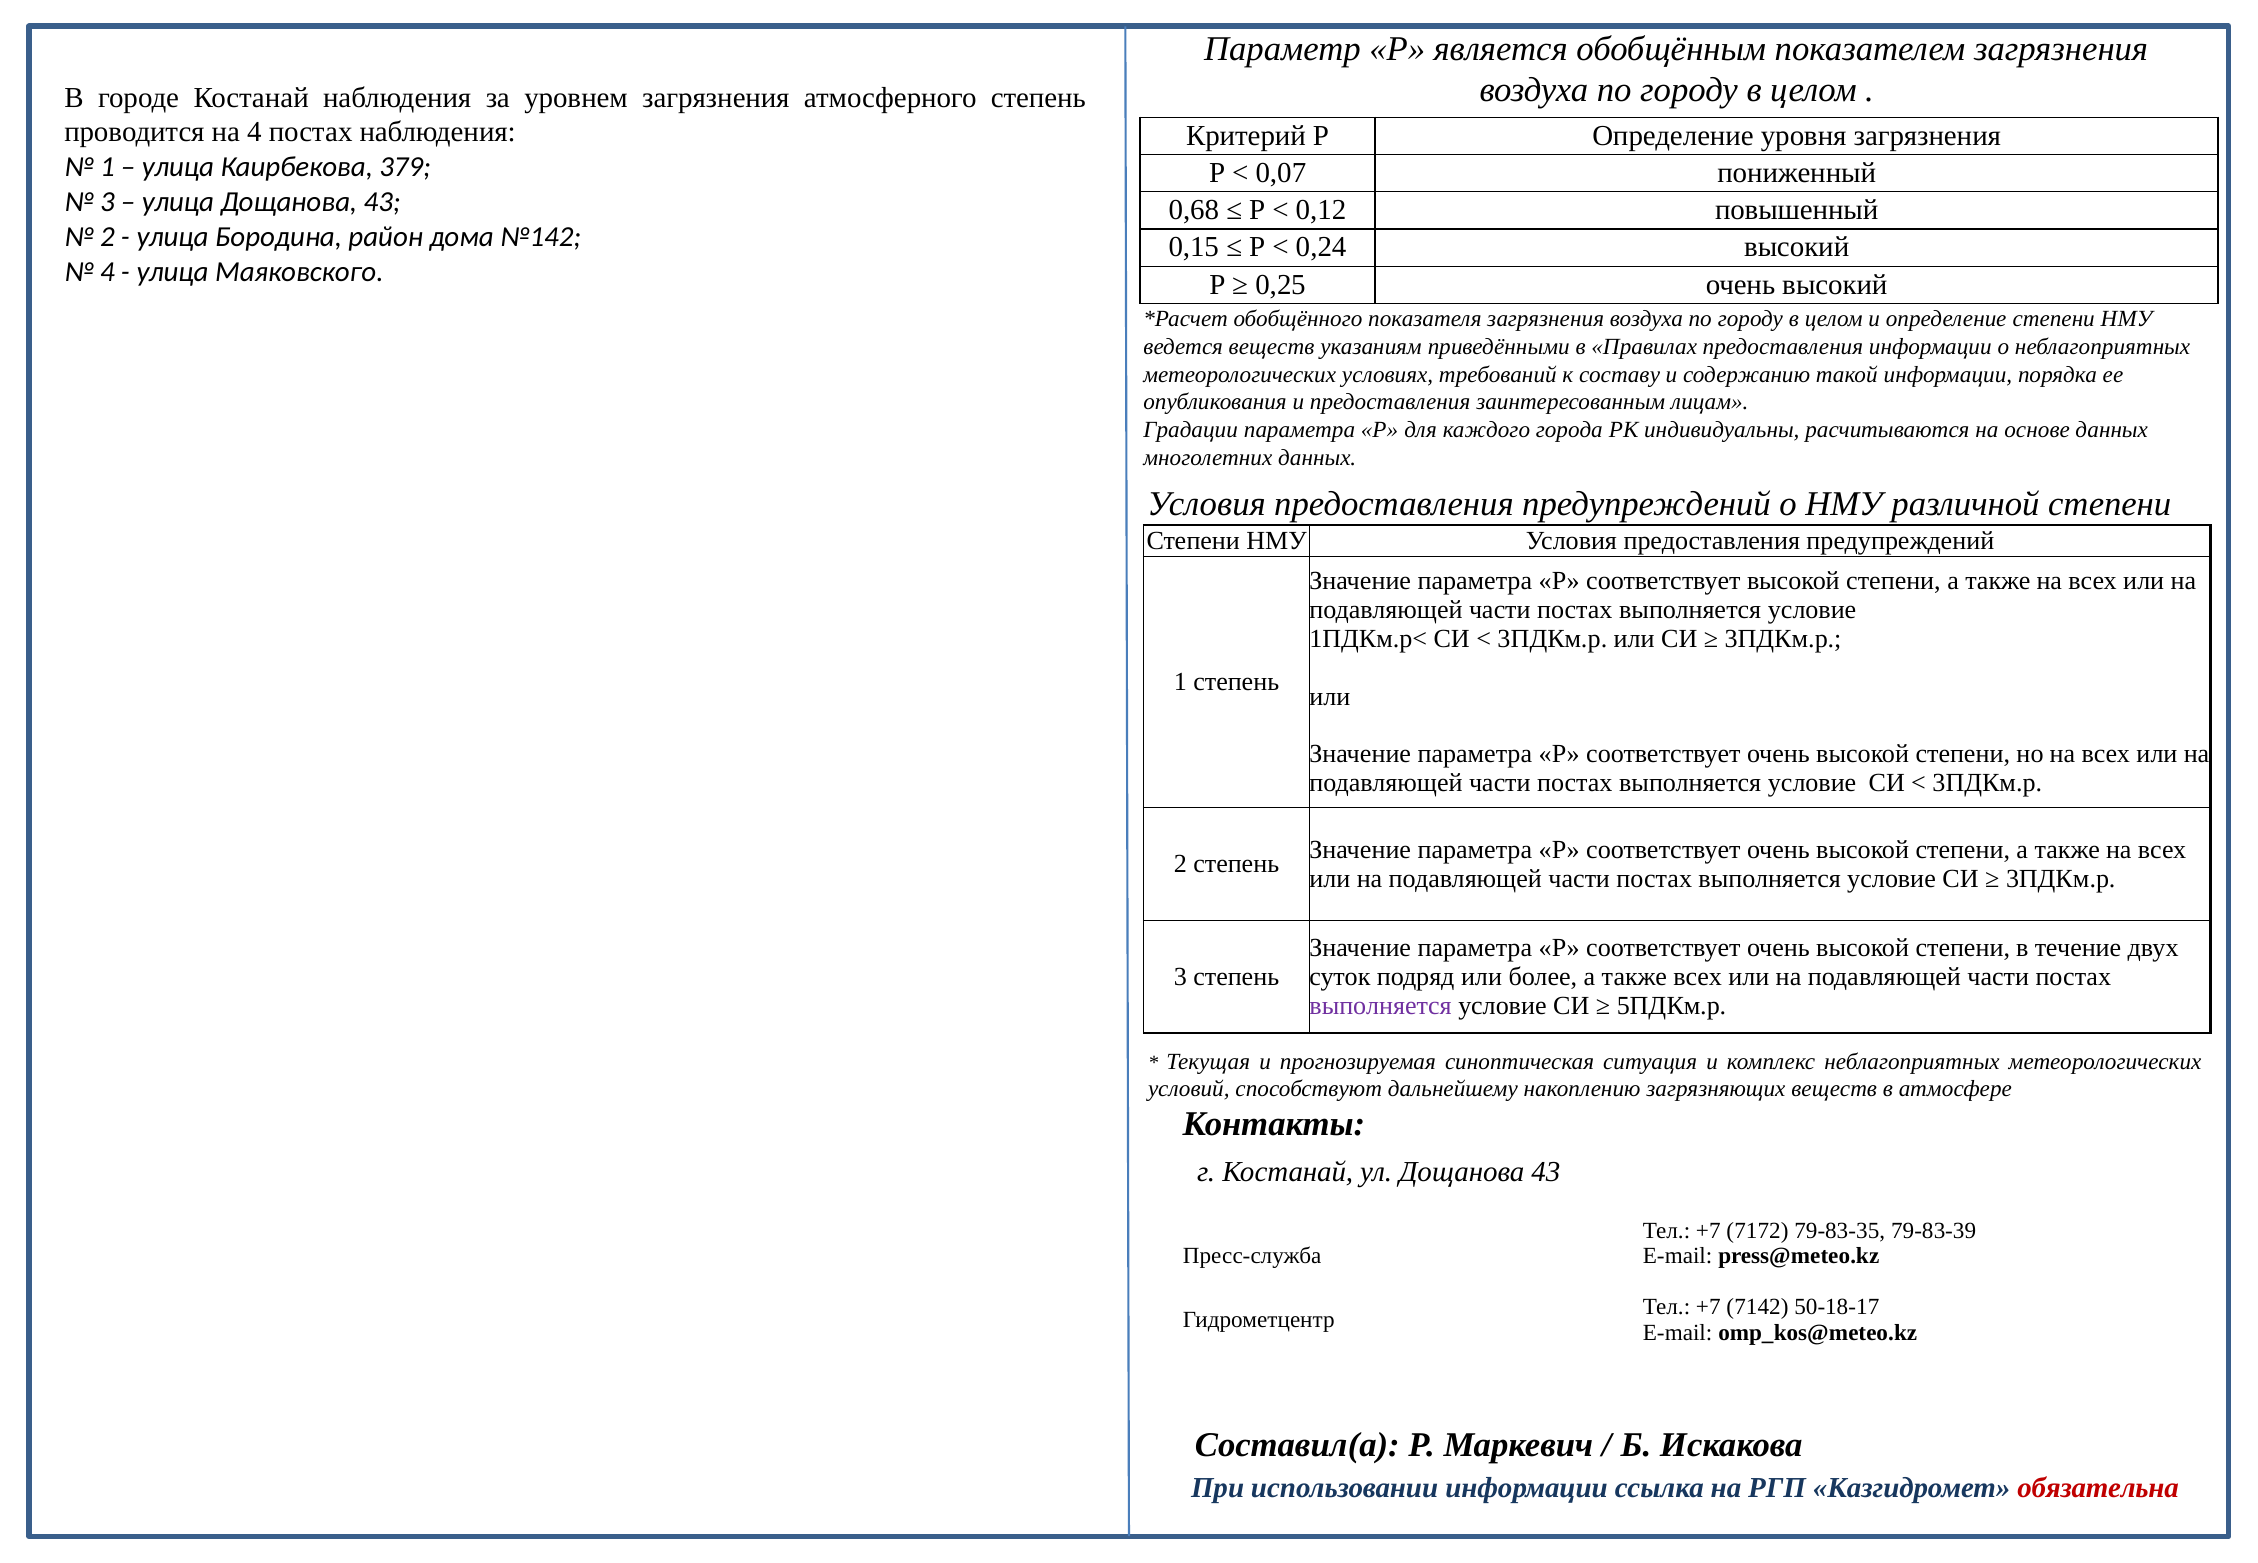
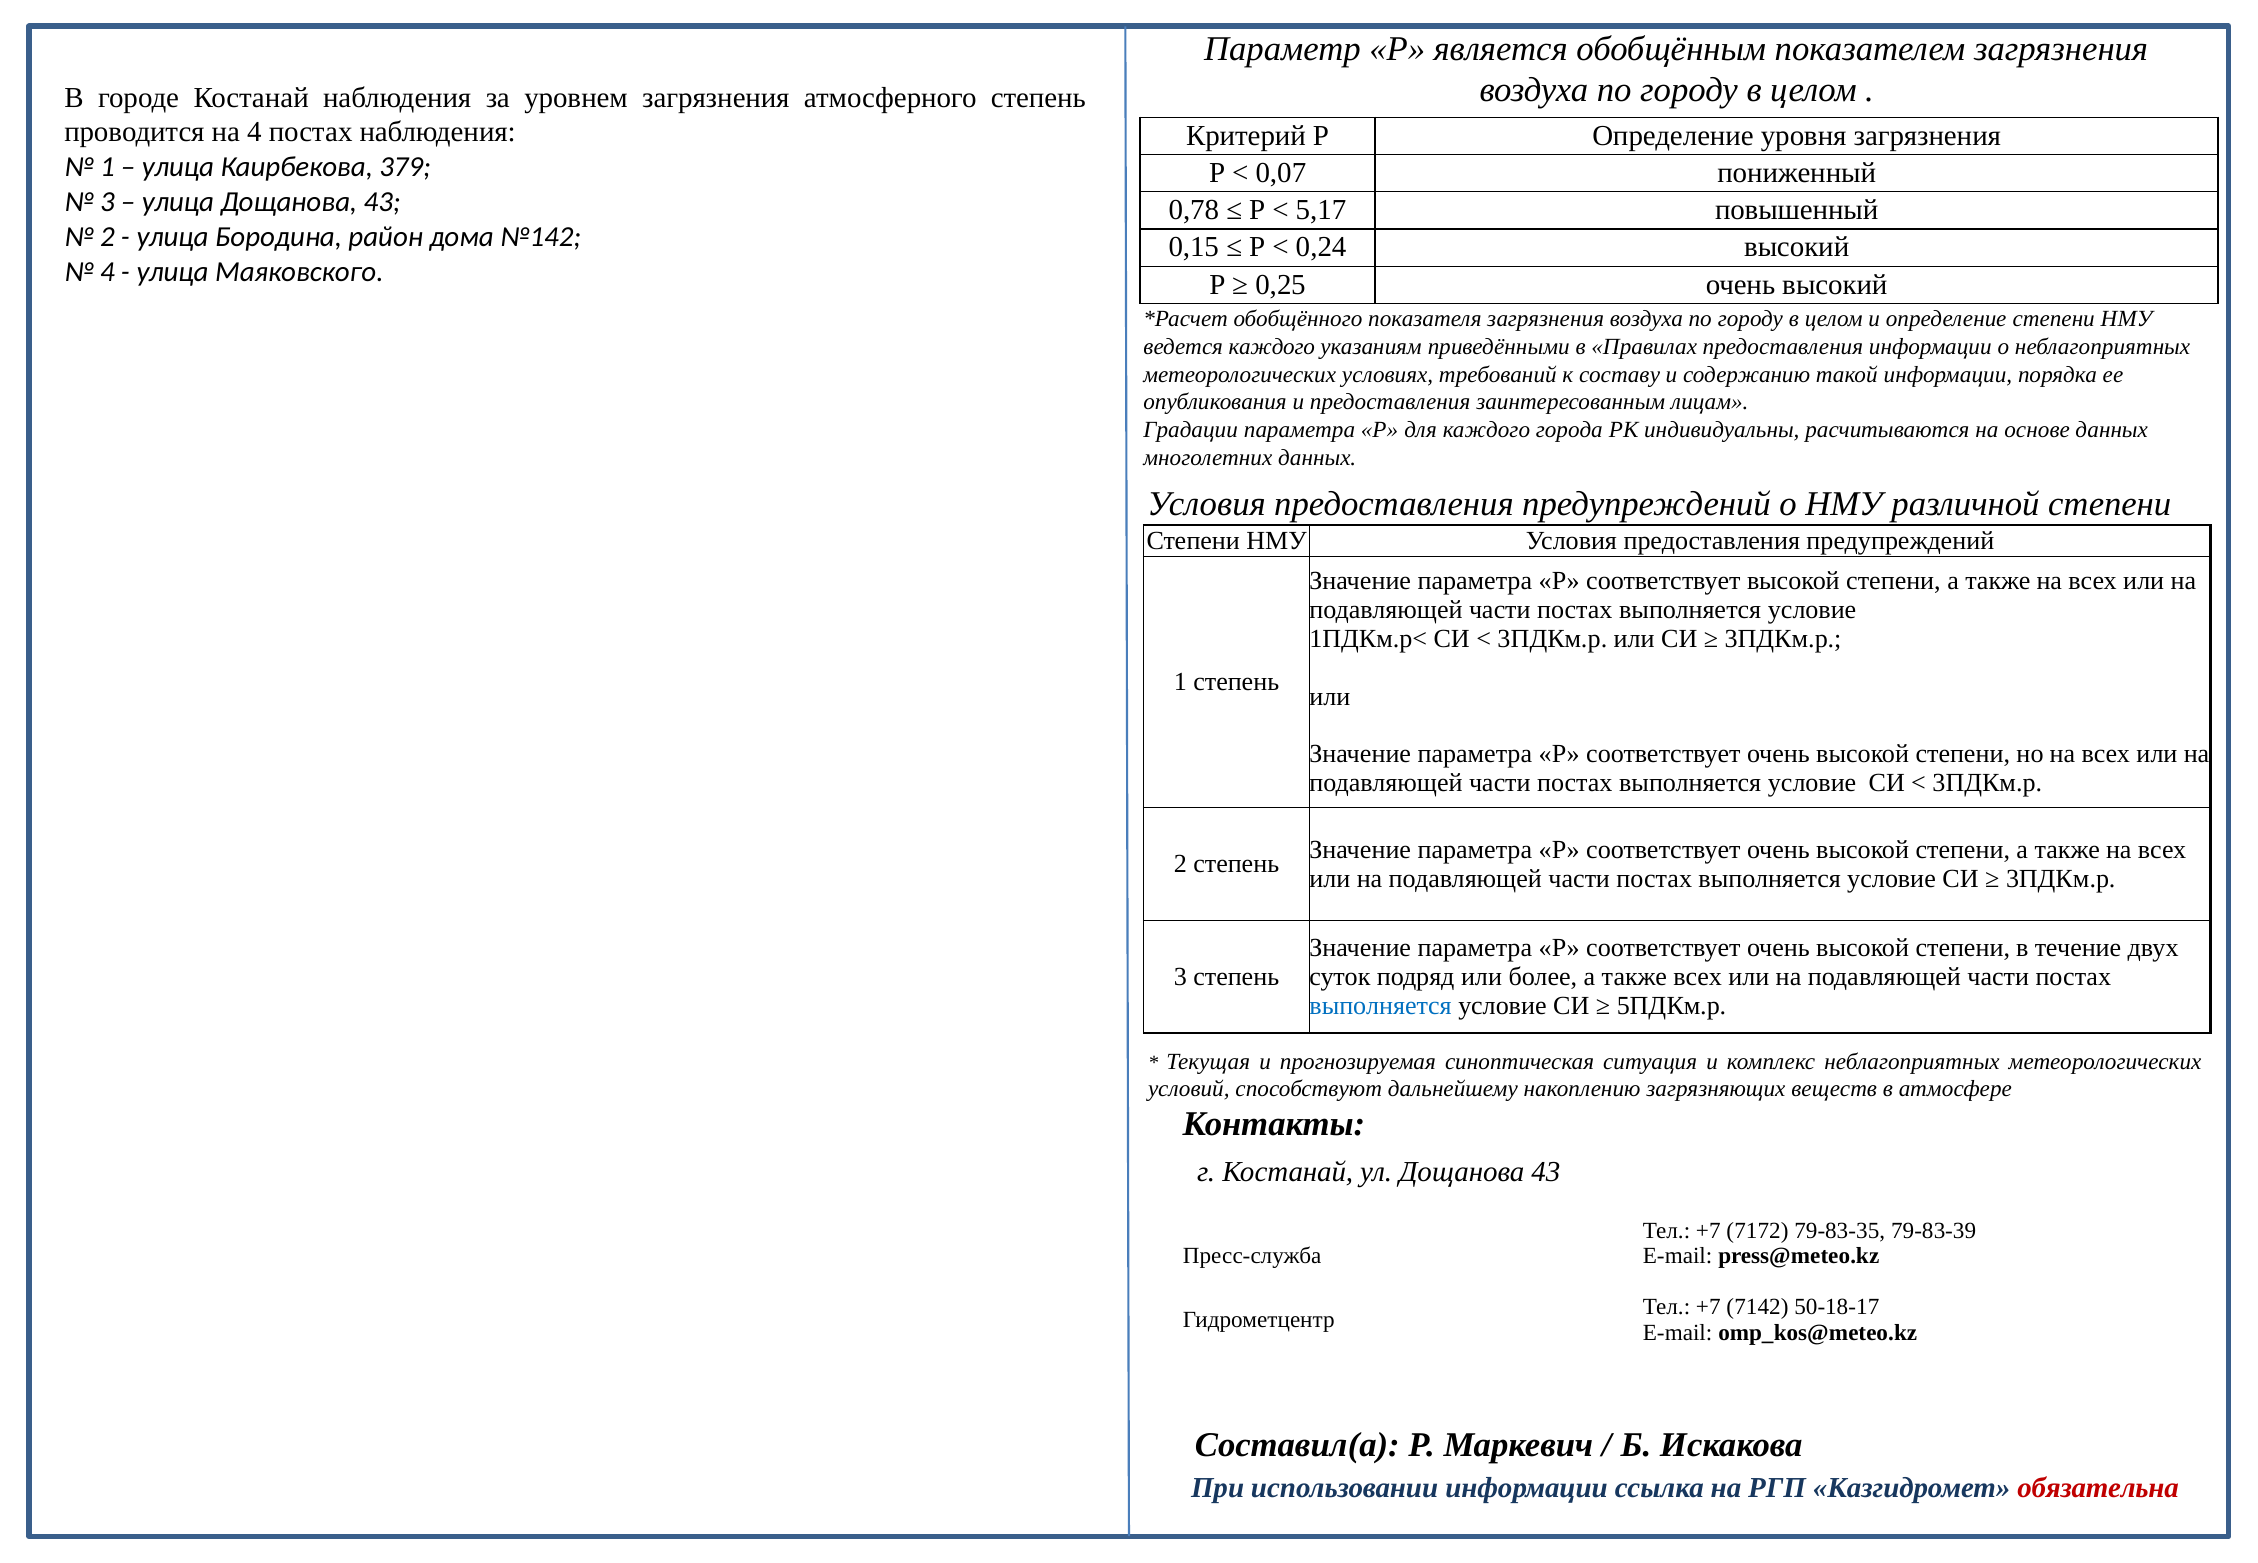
0,68: 0,68 -> 0,78
0,12: 0,12 -> 5,17
ведется веществ: веществ -> каждого
выполняется at (1381, 1006) colour: purple -> blue
